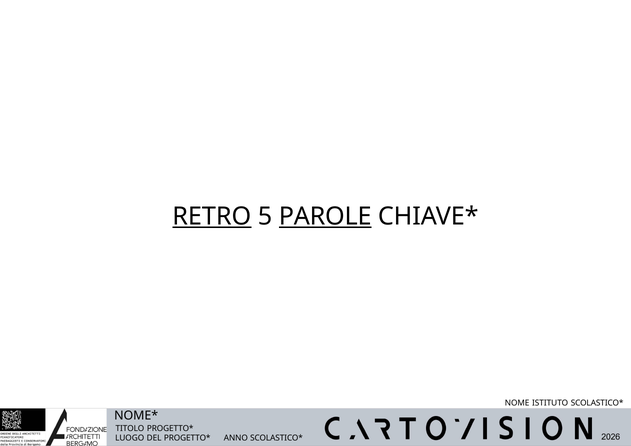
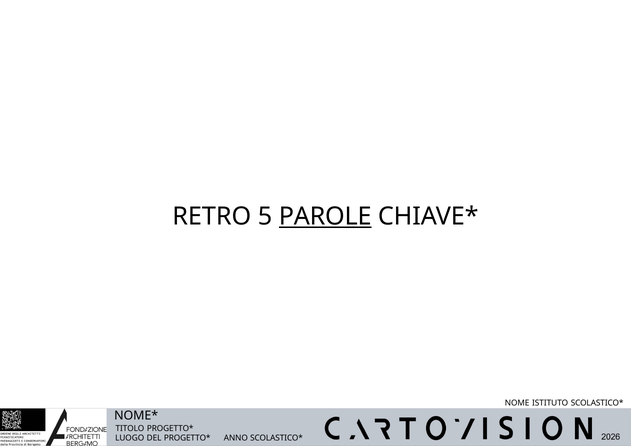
RETRO underline: present -> none
